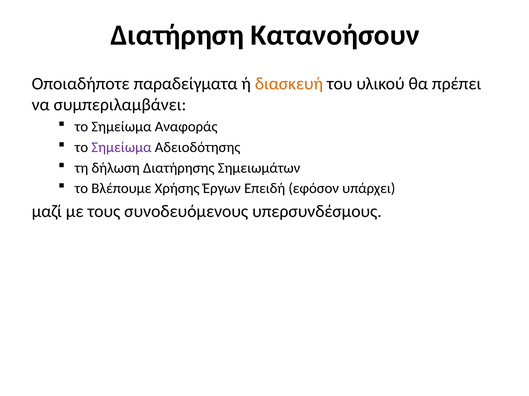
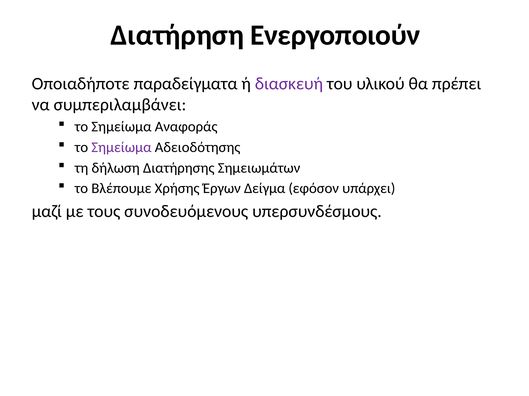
Κατανοήσουν: Κατανοήσουν -> Ενεργοποιούν
διασκευή colour: orange -> purple
Επειδή: Επειδή -> Δείγμα
